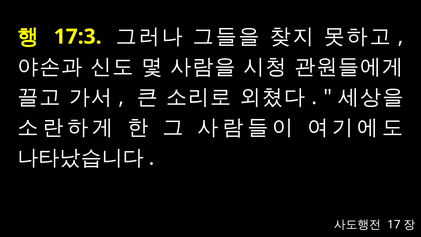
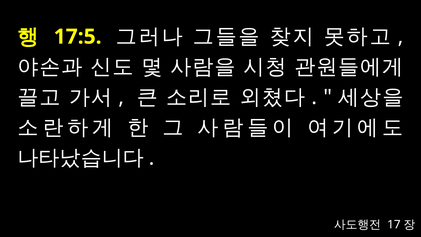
17:3: 17:3 -> 17:5
